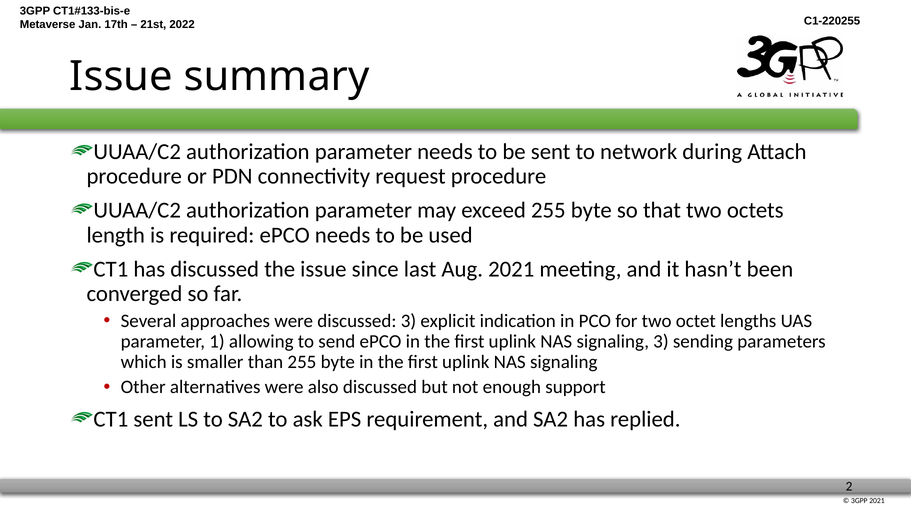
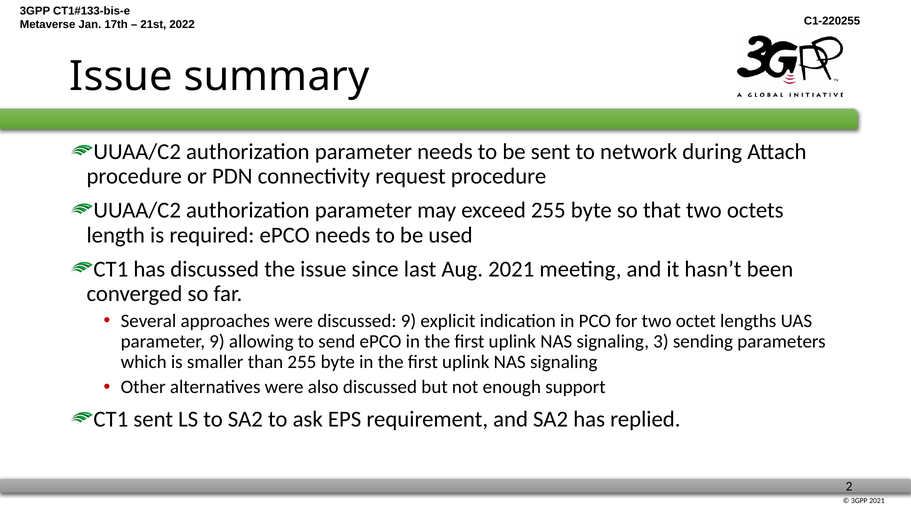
discussed 3: 3 -> 9
parameter 1: 1 -> 9
